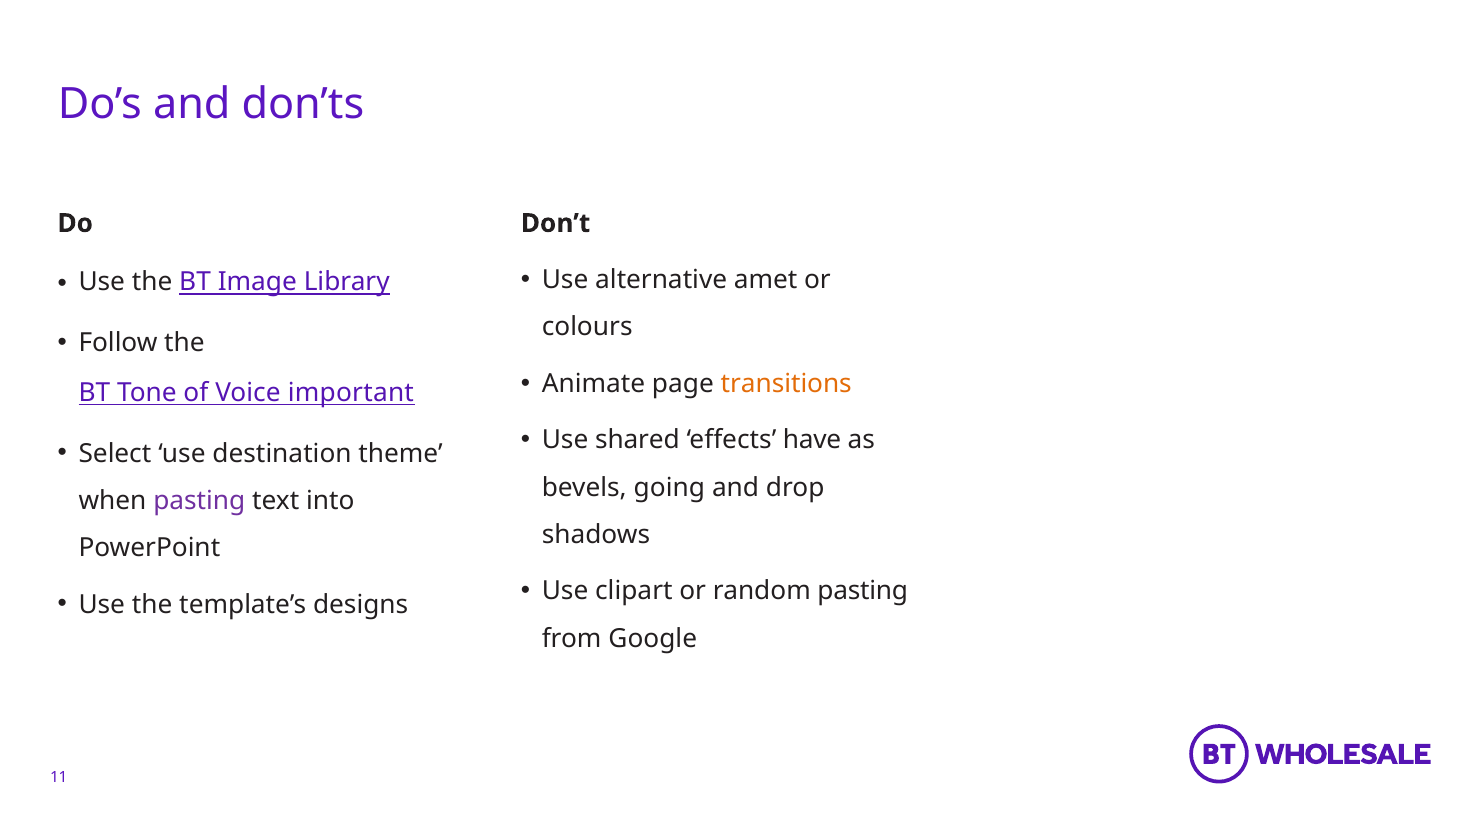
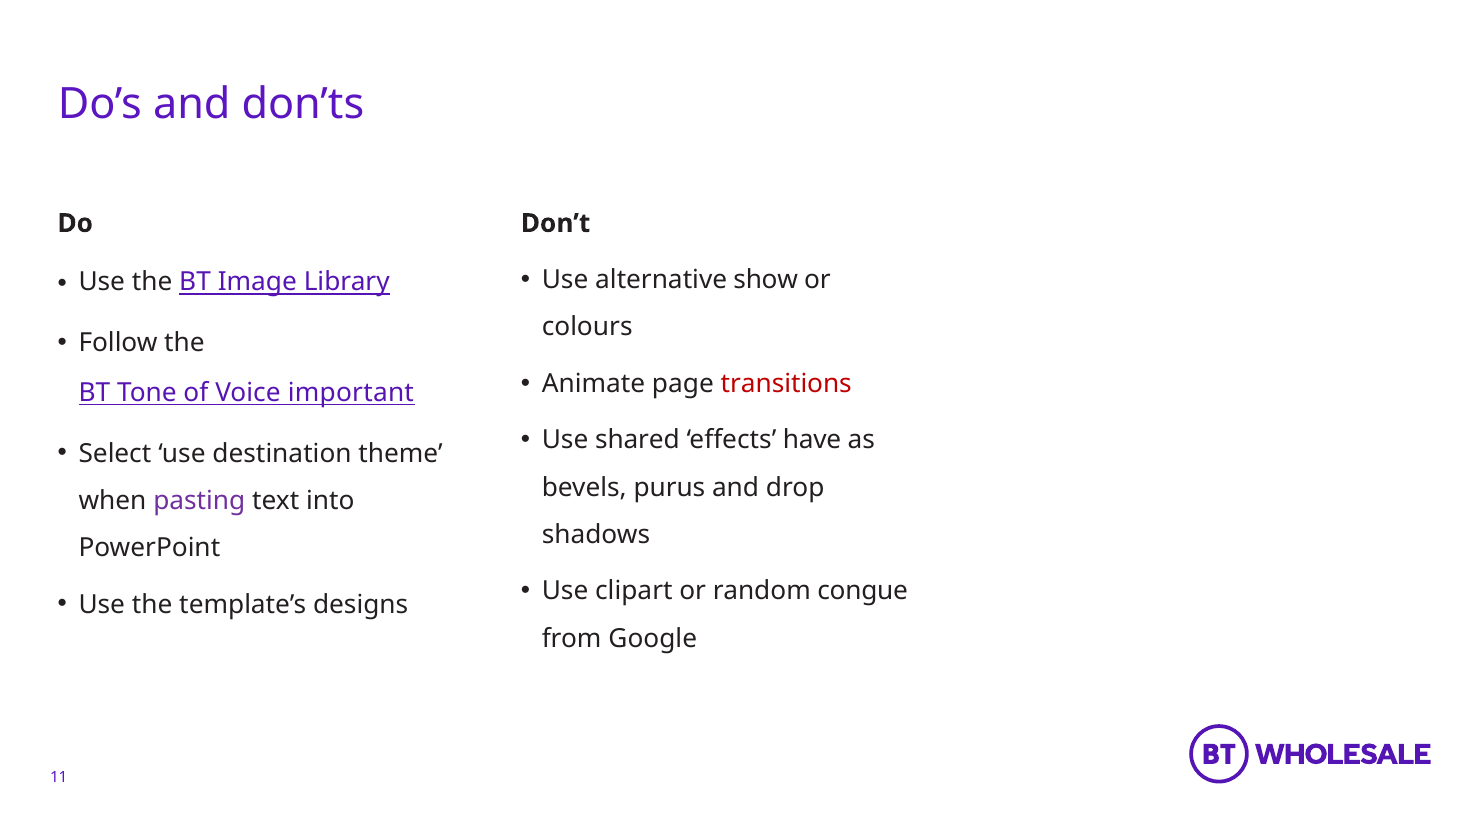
amet: amet -> show
transitions colour: orange -> red
going: going -> purus
random pasting: pasting -> congue
